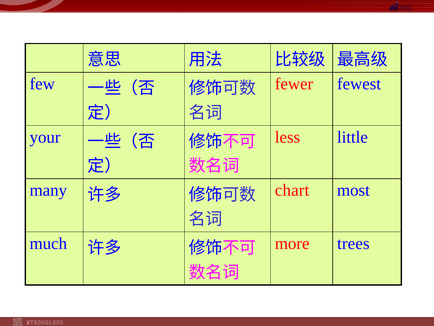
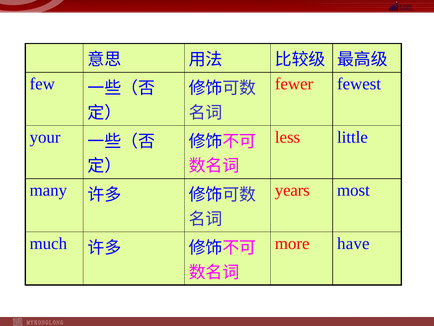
chart: chart -> years
trees: trees -> have
